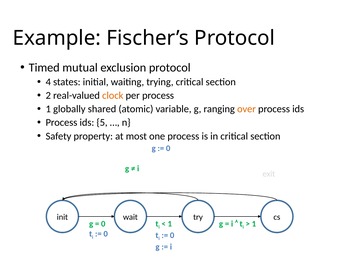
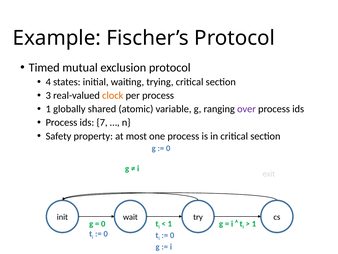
2: 2 -> 3
over colour: orange -> purple
5: 5 -> 7
